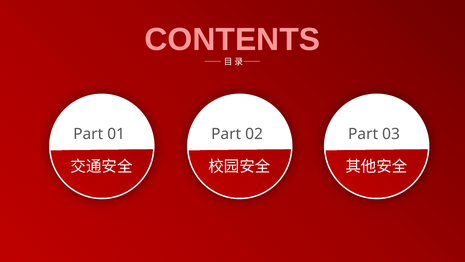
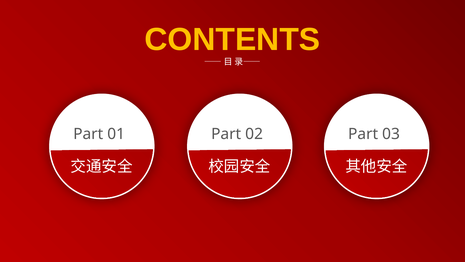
CONTENTS colour: pink -> yellow
